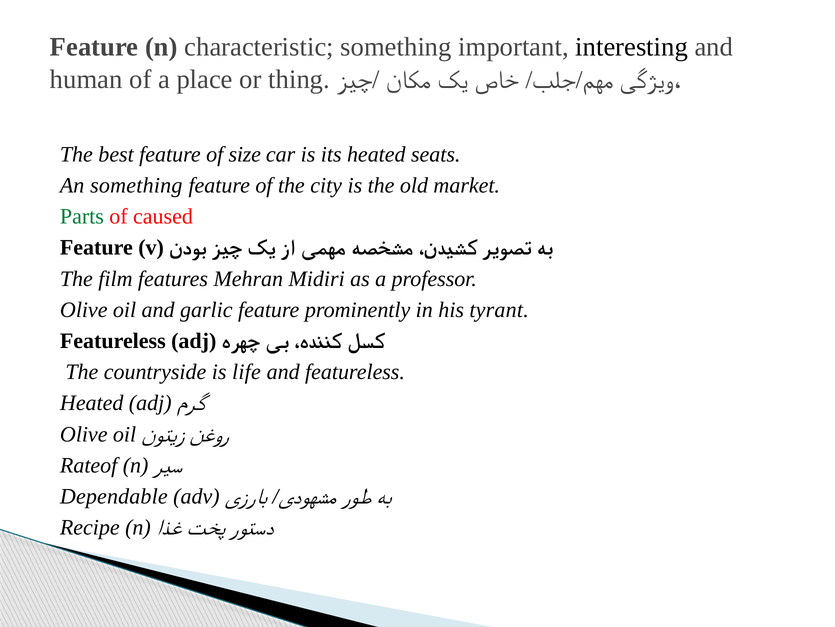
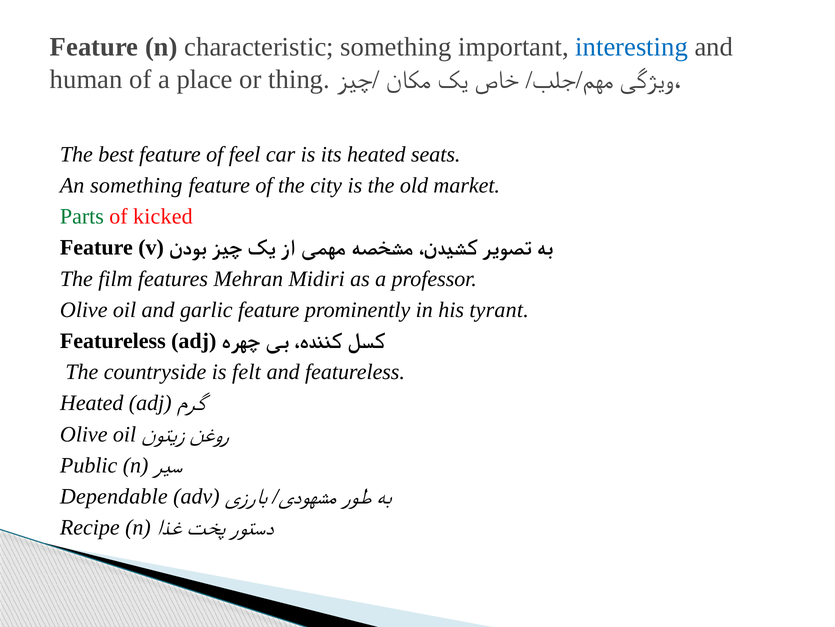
interesting colour: black -> blue
size: size -> feel
caused: caused -> kicked
life: life -> felt
Rateof: Rateof -> Public
